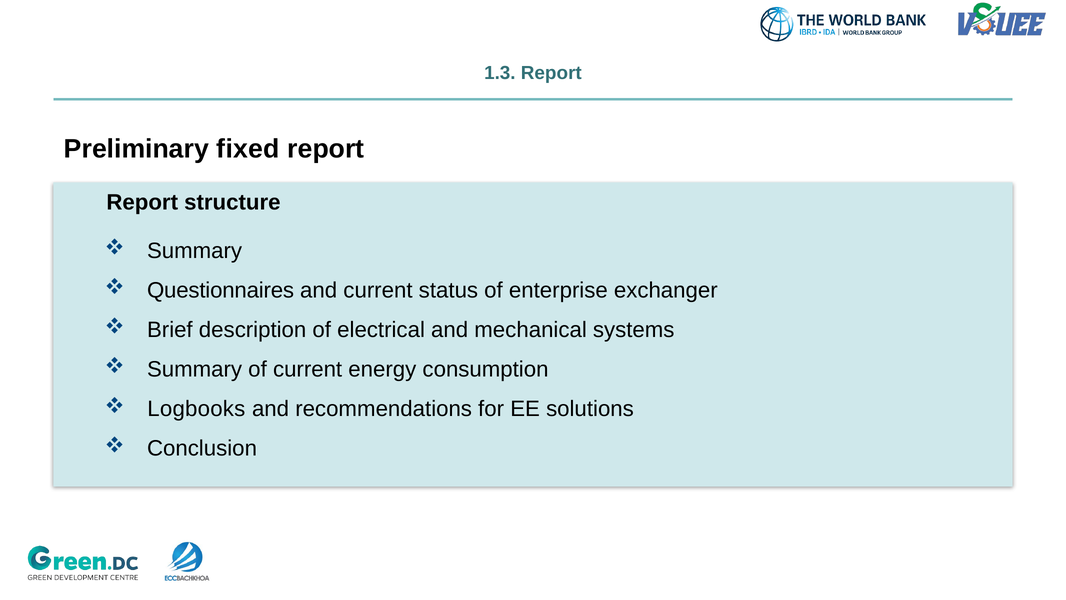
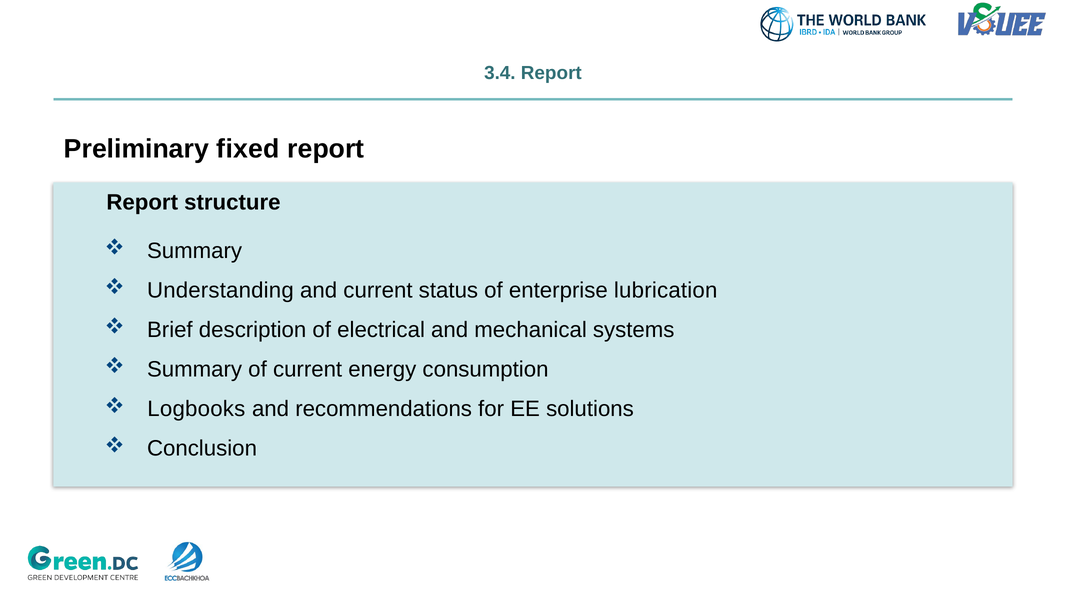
1.3: 1.3 -> 3.4
Questionnaires: Questionnaires -> Understanding
exchanger: exchanger -> lubrication
